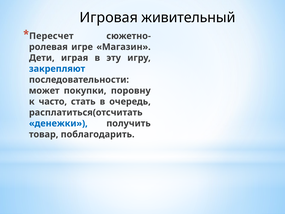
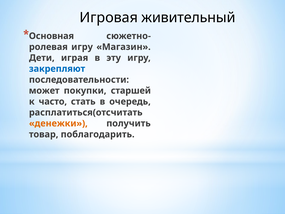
Пересчет: Пересчет -> Основная
игре at (82, 47): игре -> игру
поровну: поровну -> старшей
денежки colour: blue -> orange
